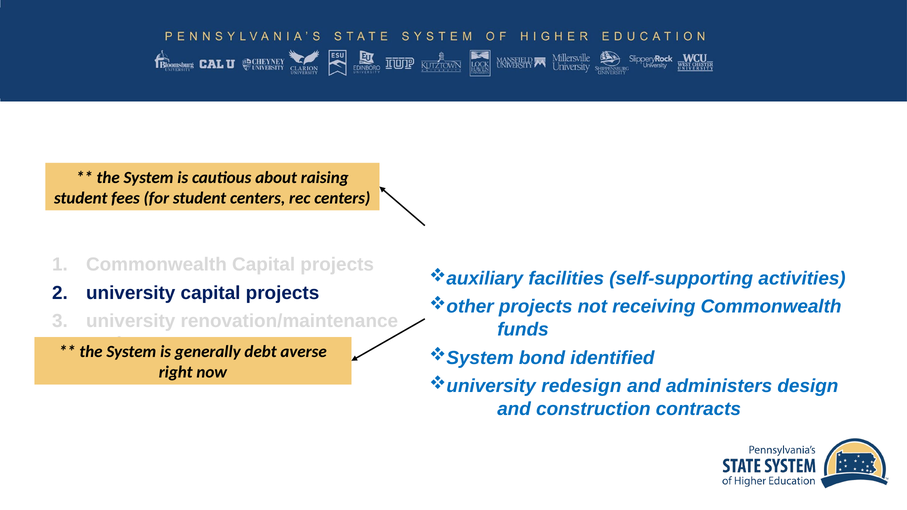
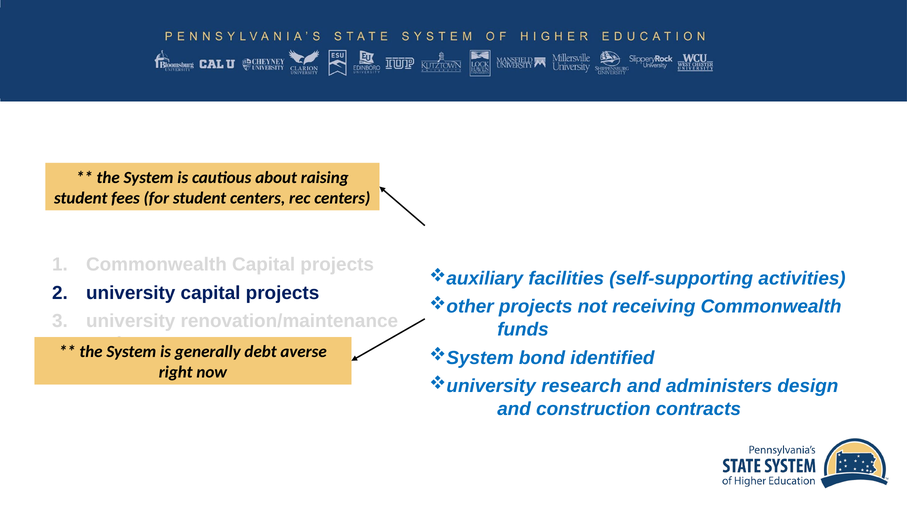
redesign: redesign -> research
